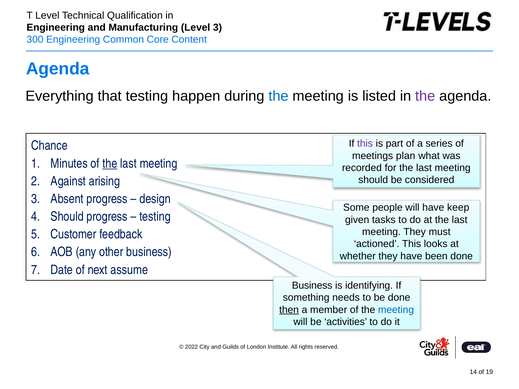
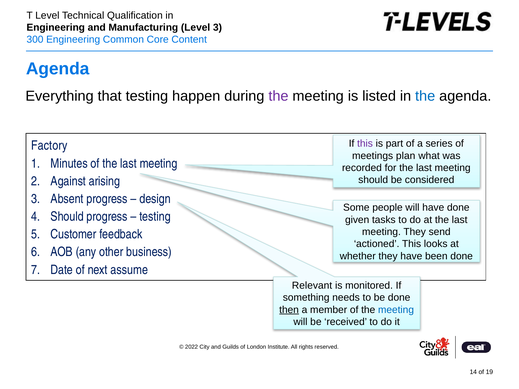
the at (278, 96) colour: blue -> purple
the at (425, 96) colour: purple -> blue
Chance: Chance -> Factory
the at (110, 164) underline: present -> none
have keep: keep -> done
must: must -> send
Business at (312, 286): Business -> Relevant
identifying: identifying -> monitored
activities: activities -> received
